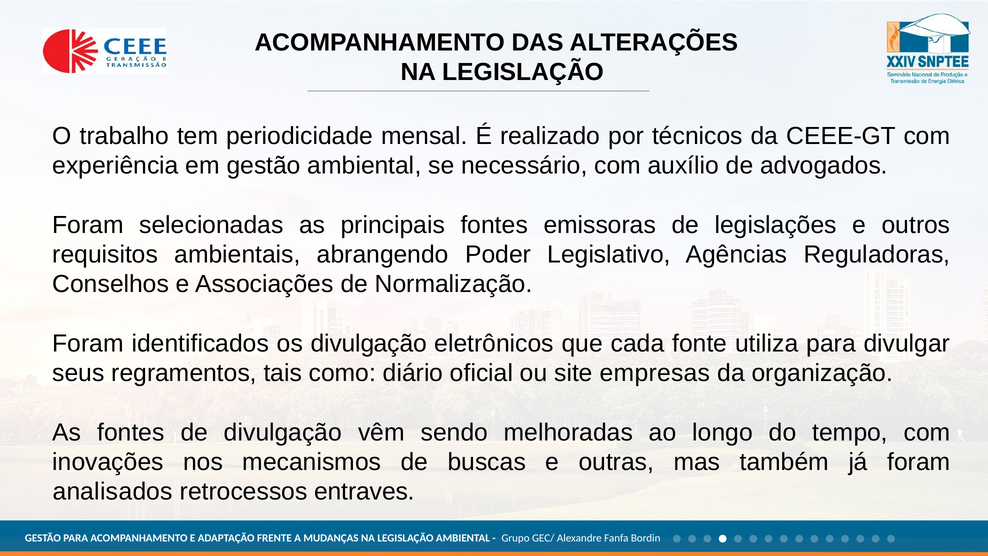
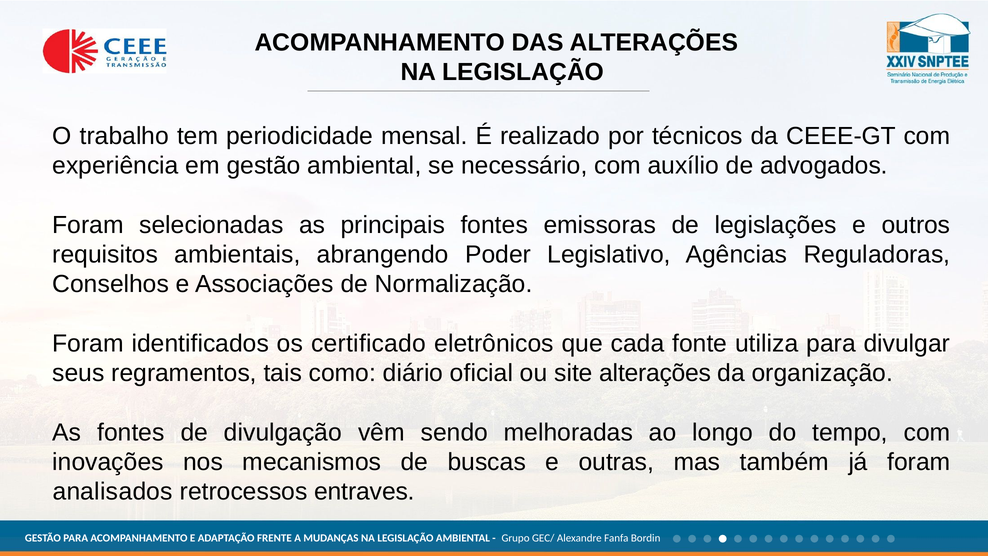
os divulgação: divulgação -> certificado
site empresas: empresas -> alterações
